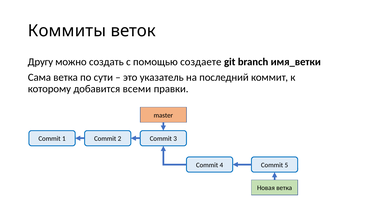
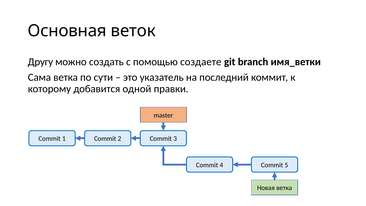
Коммиты: Коммиты -> Основная
всеми: всеми -> одной
